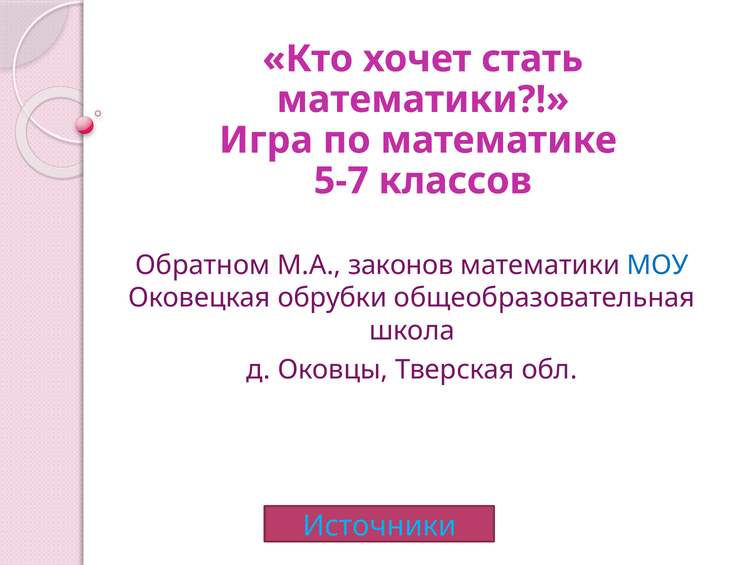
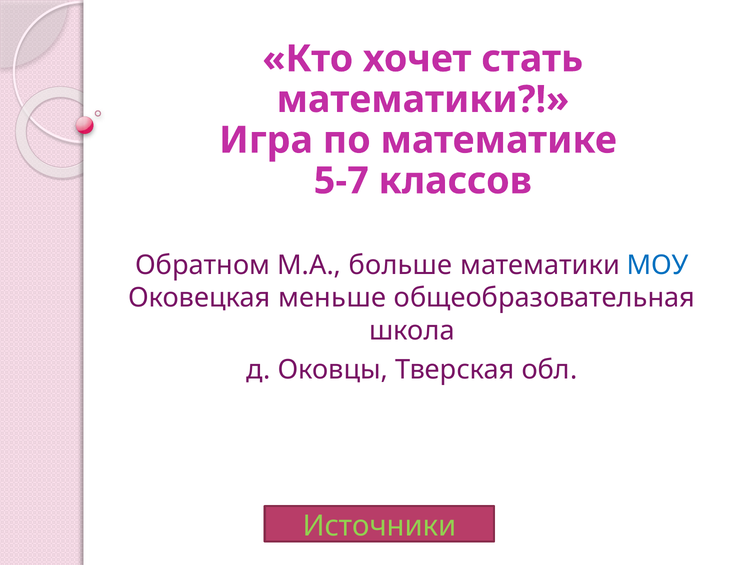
законов: законов -> больше
обрубки: обрубки -> меньше
Источники colour: light blue -> light green
